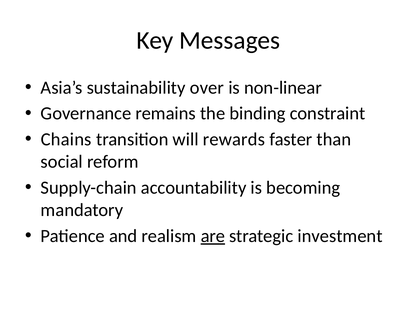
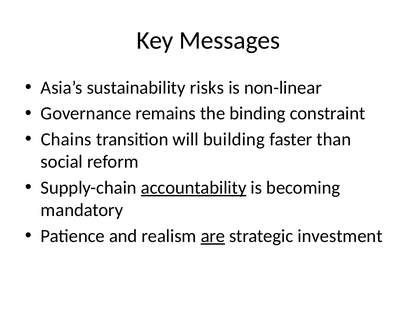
over: over -> risks
rewards: rewards -> building
accountability underline: none -> present
